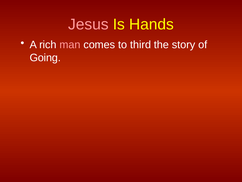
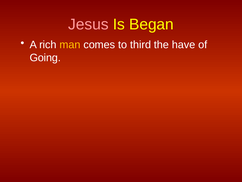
Hands: Hands -> Began
man colour: pink -> yellow
story: story -> have
